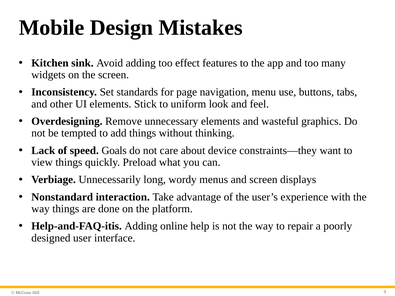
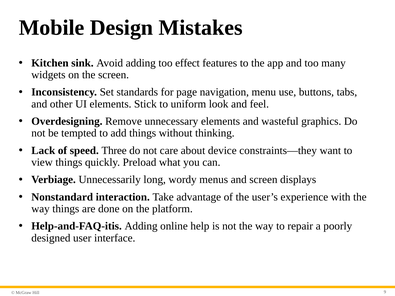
Goals: Goals -> Three
